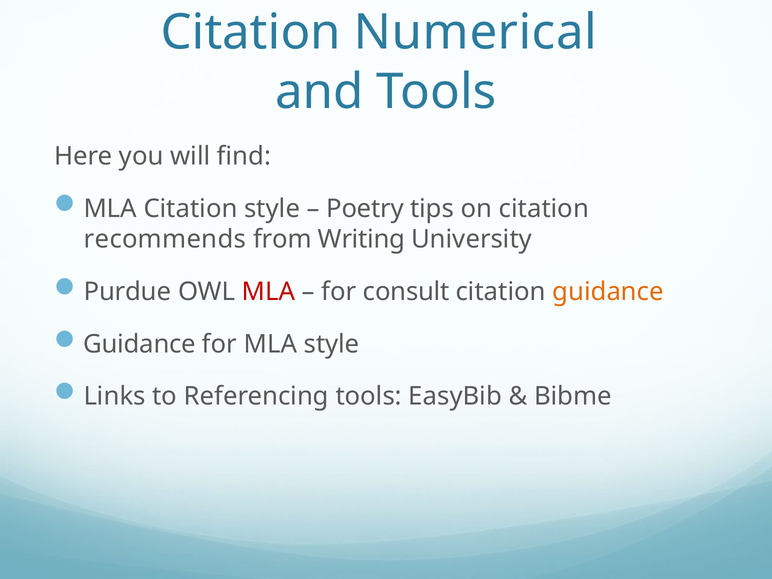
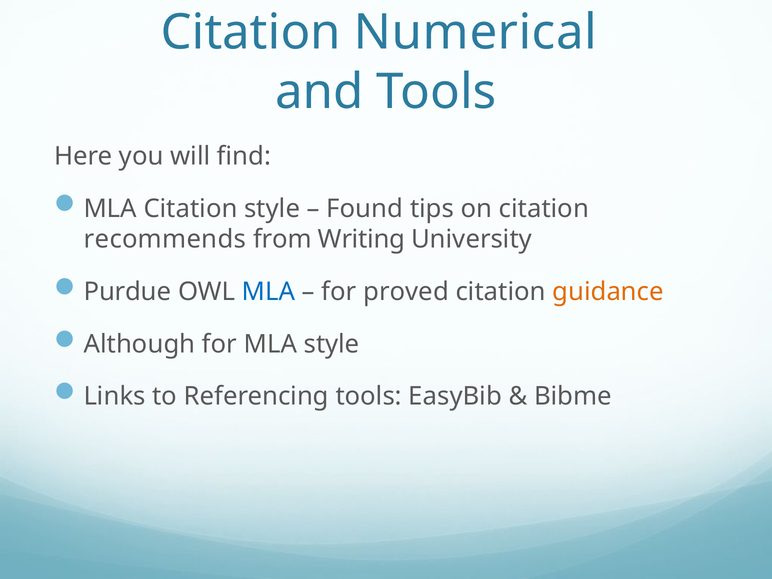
Poetry: Poetry -> Found
MLA at (269, 292) colour: red -> blue
consult: consult -> proved
Guidance at (140, 344): Guidance -> Although
